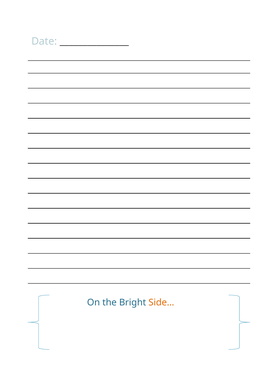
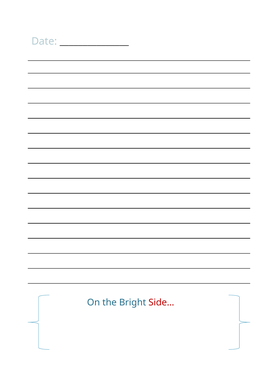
Side… colour: orange -> red
